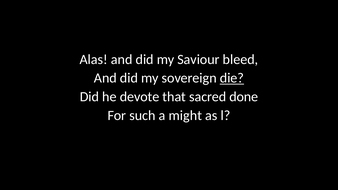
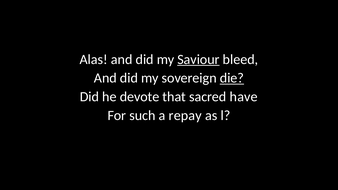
Saviour underline: none -> present
done: done -> have
might: might -> repay
